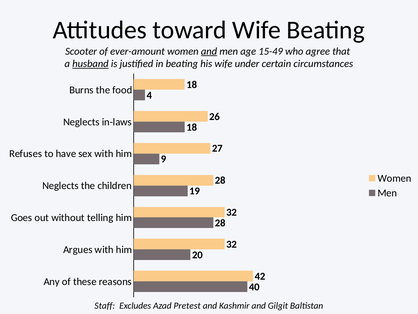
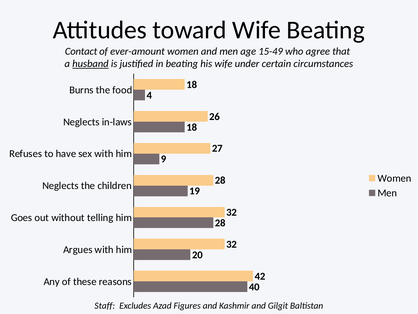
Scooter: Scooter -> Contact
and at (209, 51) underline: present -> none
Pretest: Pretest -> Figures
